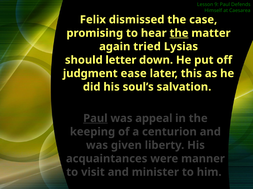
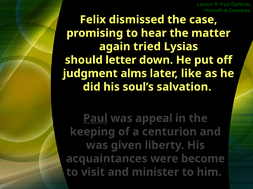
the at (179, 33) underline: present -> none
ease: ease -> alms
this: this -> like
manner: manner -> become
